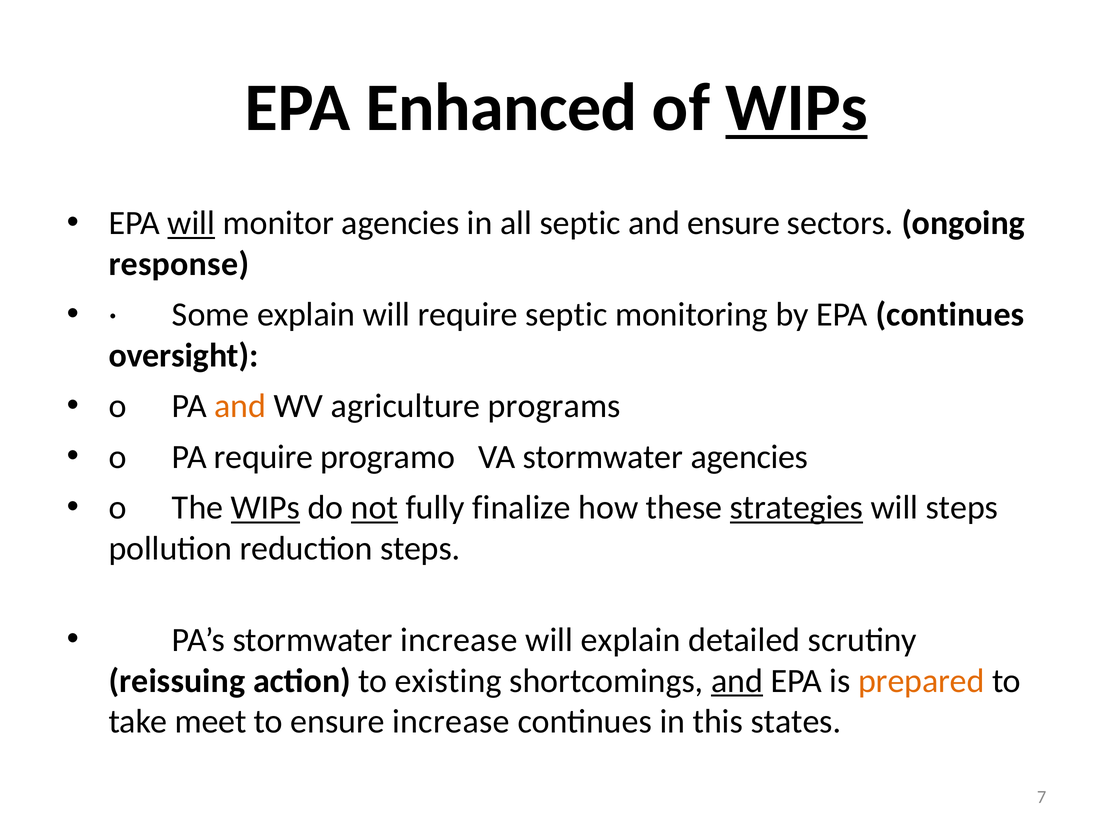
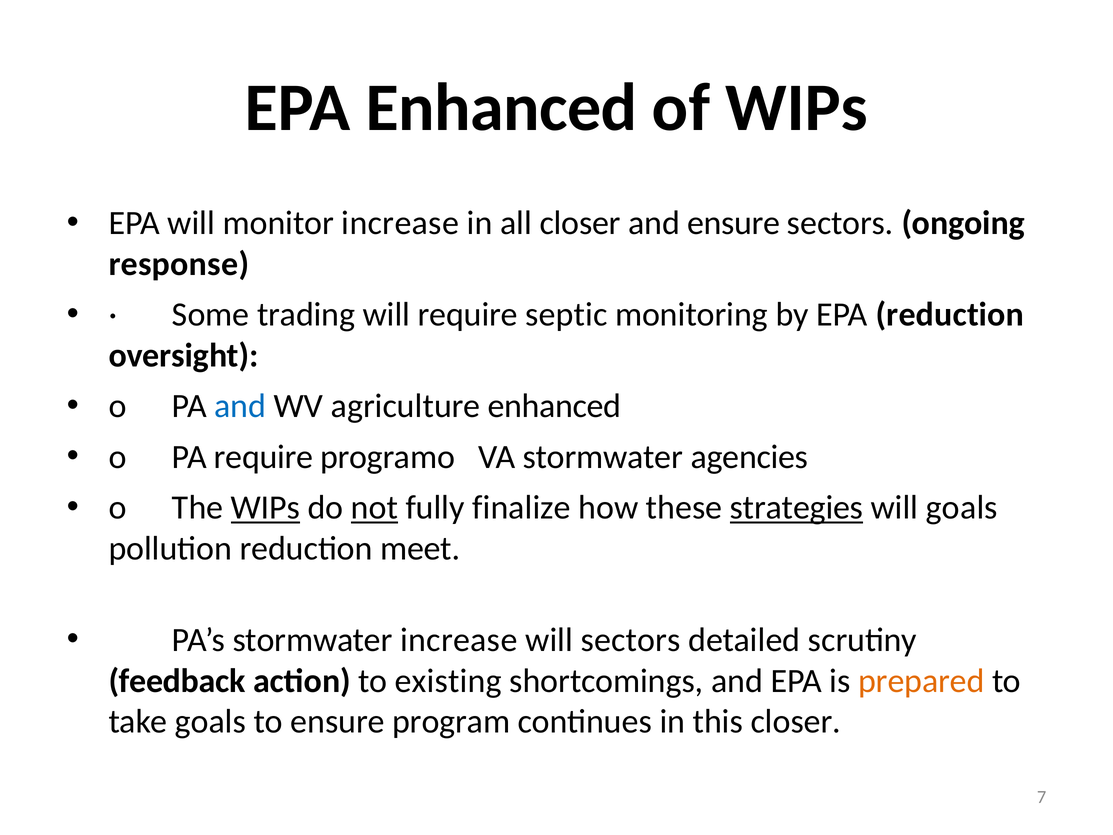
WIPs at (797, 108) underline: present -> none
will at (191, 223) underline: present -> none
monitor agencies: agencies -> increase
all septic: septic -> closer
Some explain: explain -> trading
EPA continues: continues -> reduction
and at (240, 406) colour: orange -> blue
agriculture programs: programs -> enhanced
will steps: steps -> goals
reduction steps: steps -> meet
will explain: explain -> sectors
reissuing: reissuing -> feedback
and at (737, 681) underline: present -> none
take meet: meet -> goals
ensure increase: increase -> program
this states: states -> closer
